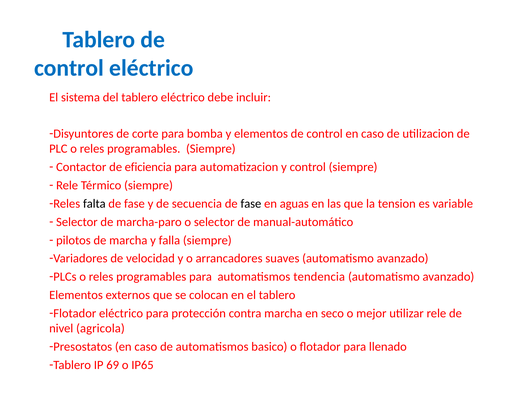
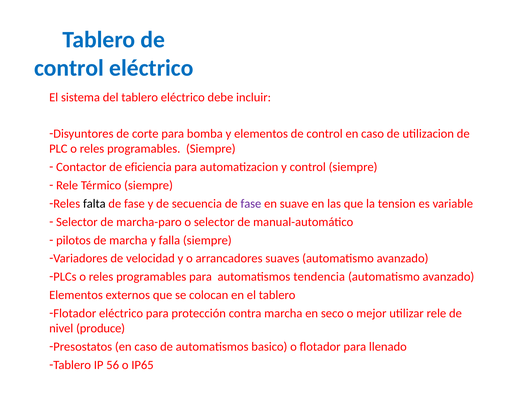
fase at (251, 204) colour: black -> purple
aguas: aguas -> suave
agricola: agricola -> produce
69: 69 -> 56
